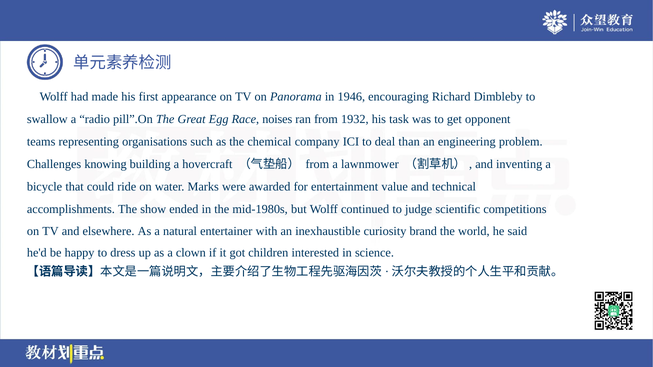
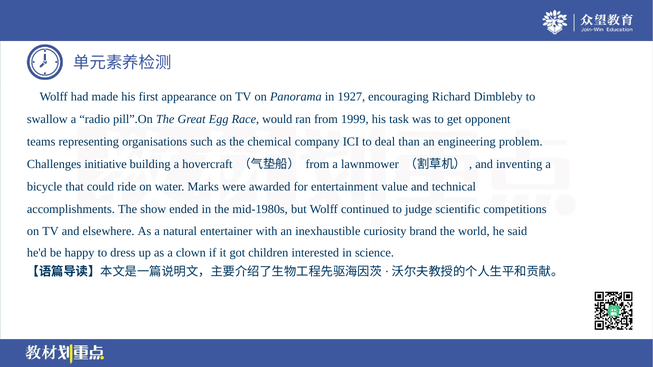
1946: 1946 -> 1927
noises: noises -> would
1932: 1932 -> 1999
knowing: knowing -> initiative
